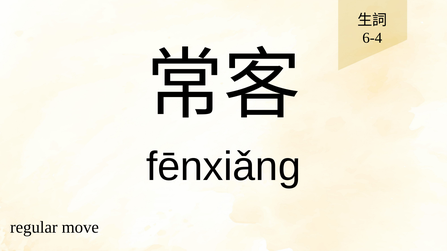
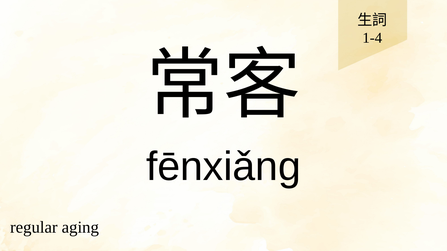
6-4: 6-4 -> 1-4
move: move -> aging
